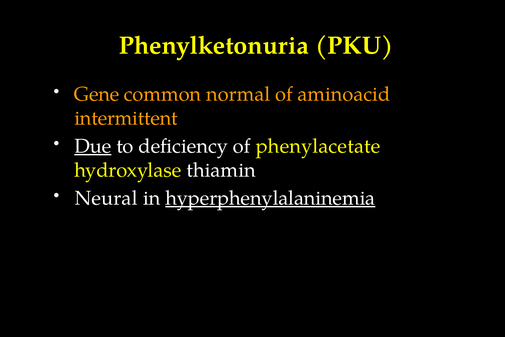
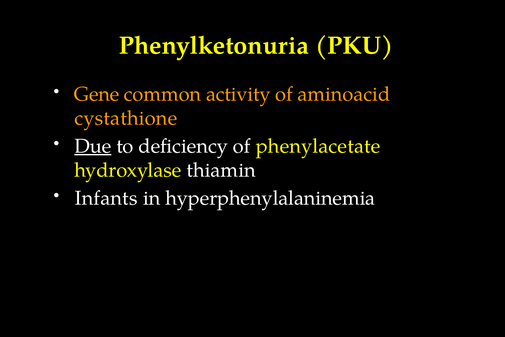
normal: normal -> activity
intermittent: intermittent -> cystathione
Neural: Neural -> Infants
hyperphenylalaninemia underline: present -> none
